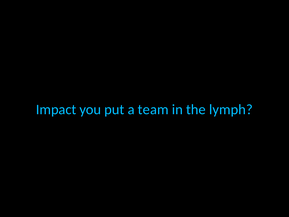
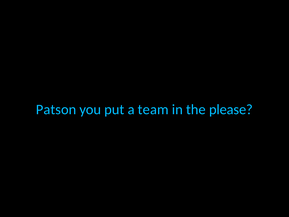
Impact: Impact -> Patson
lymph: lymph -> please
